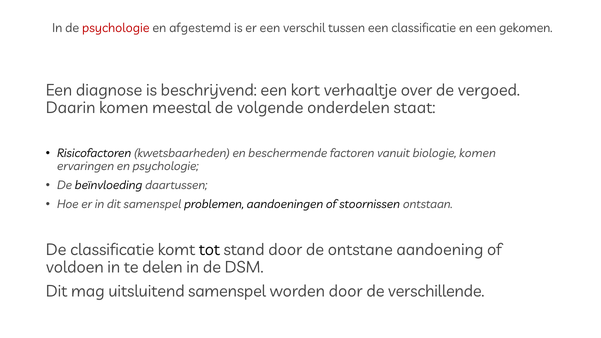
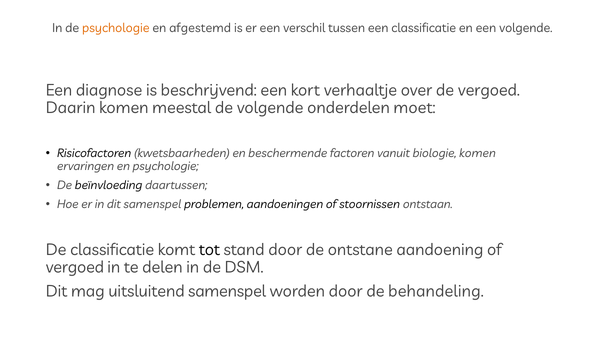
psychologie at (116, 28) colour: red -> orange
een gekomen: gekomen -> volgende
staat: staat -> moet
voldoen at (75, 267): voldoen -> vergoed
verschillende: verschillende -> behandeling
